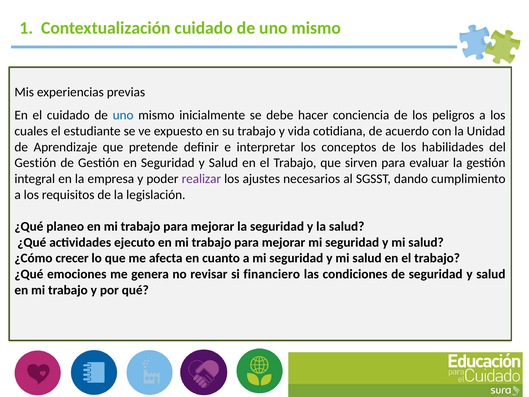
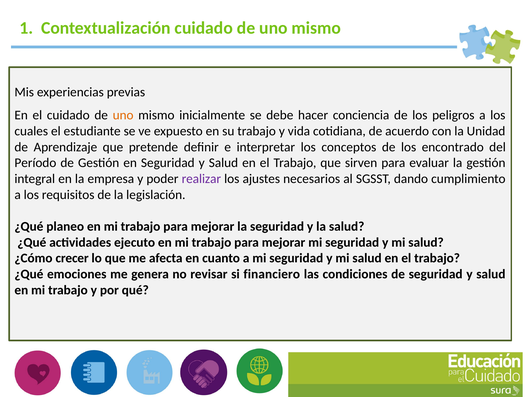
uno at (123, 115) colour: blue -> orange
habilidades: habilidades -> encontrado
Gestión at (35, 163): Gestión -> Período
